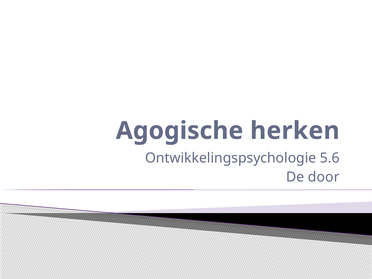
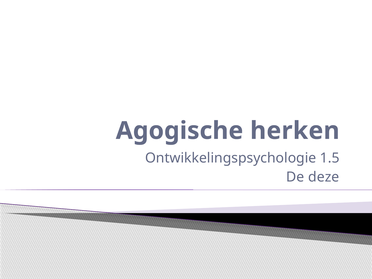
5.6: 5.6 -> 1.5
door: door -> deze
